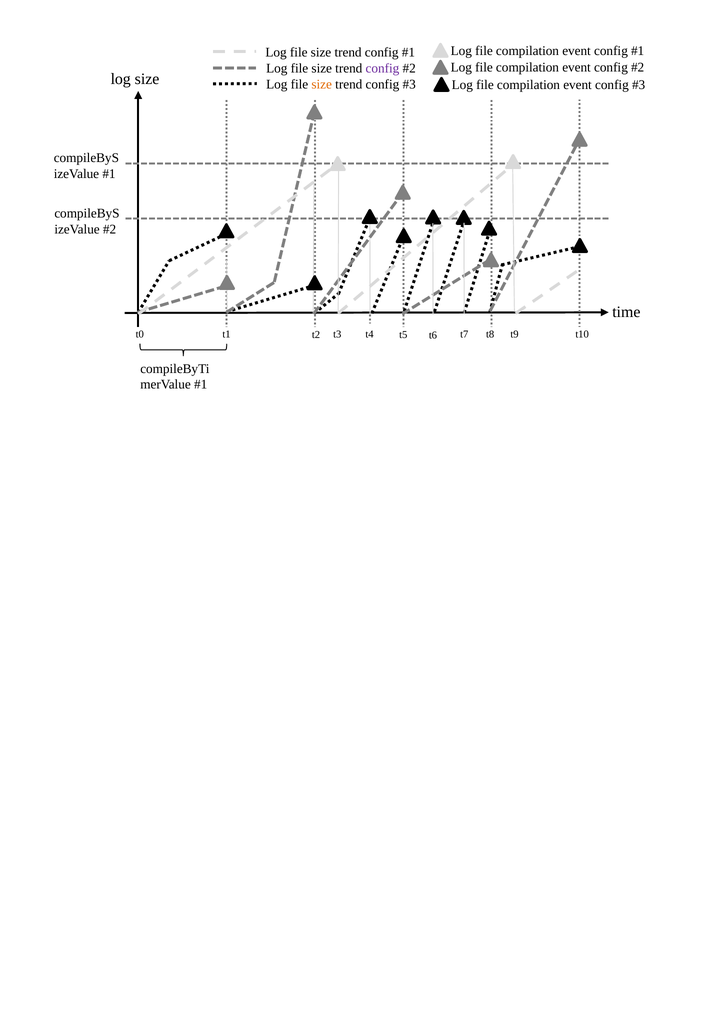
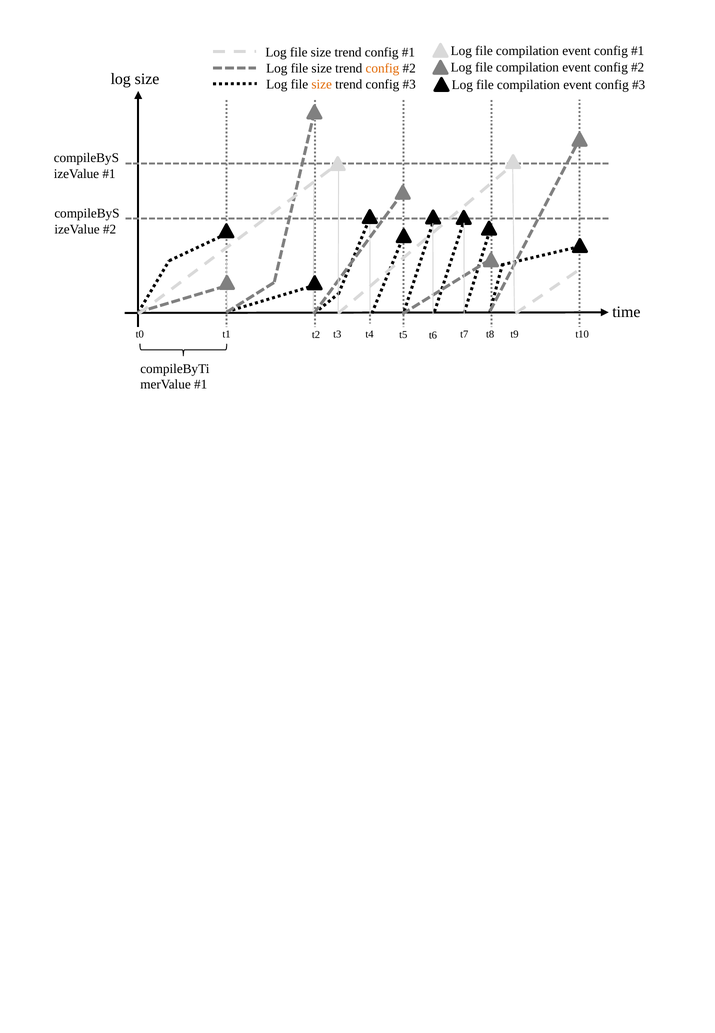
config at (382, 68) colour: purple -> orange
